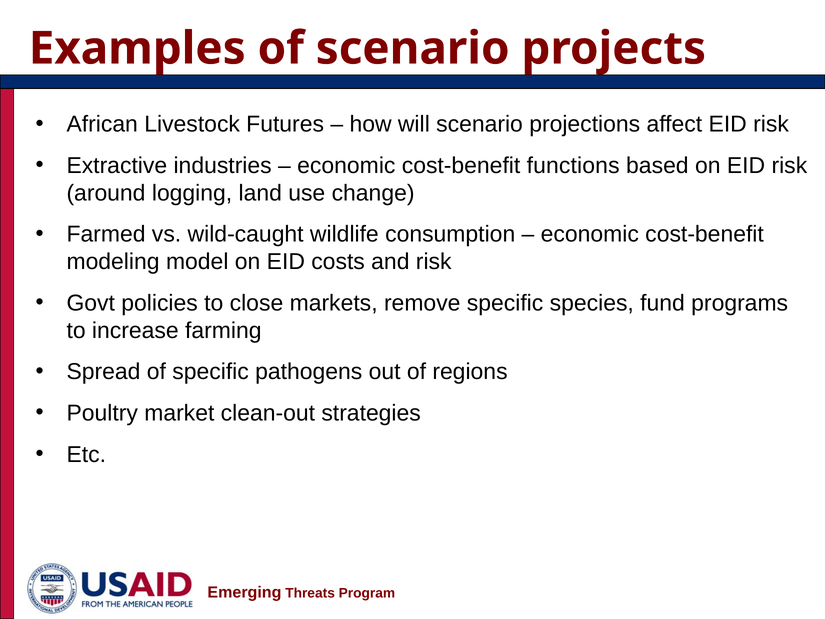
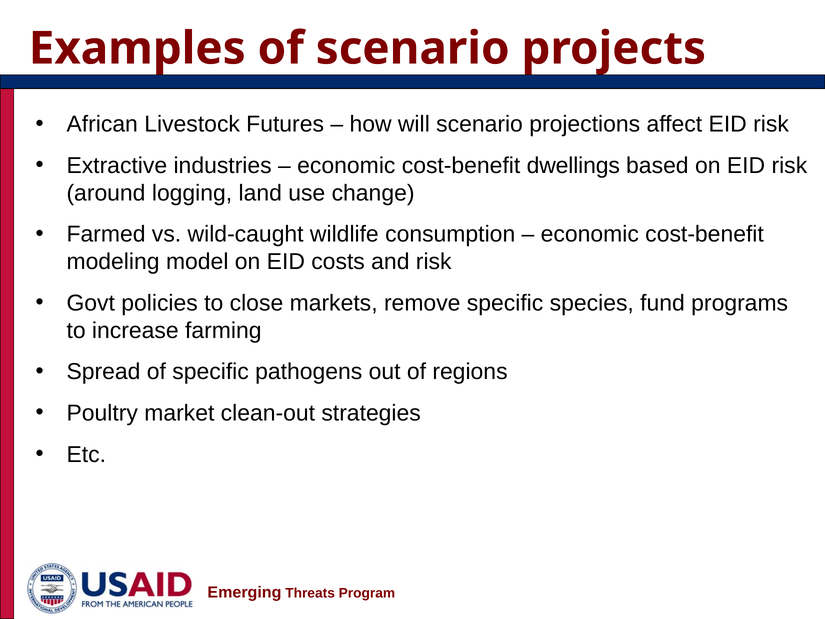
functions: functions -> dwellings
